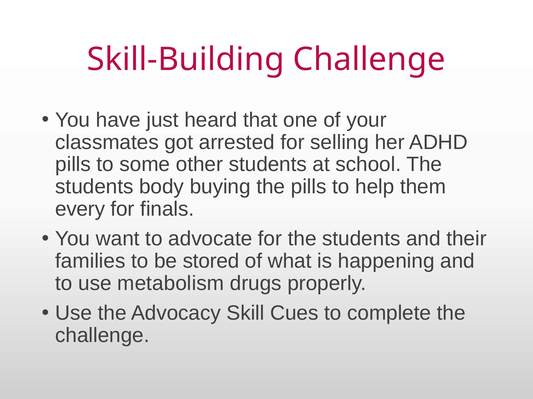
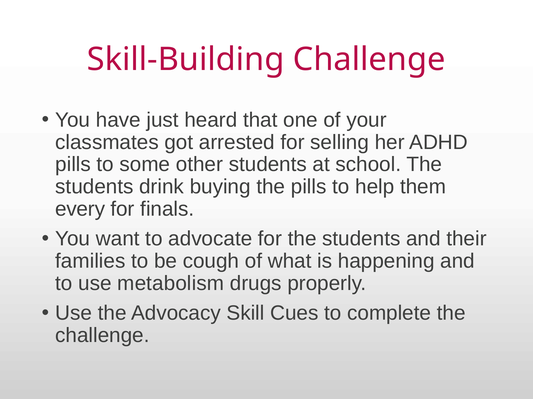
body: body -> drink
stored: stored -> cough
